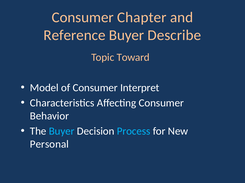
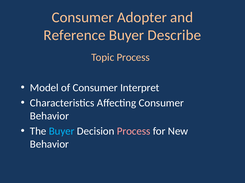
Chapter: Chapter -> Adopter
Topic Toward: Toward -> Process
Process at (134, 132) colour: light blue -> pink
Personal at (49, 145): Personal -> Behavior
